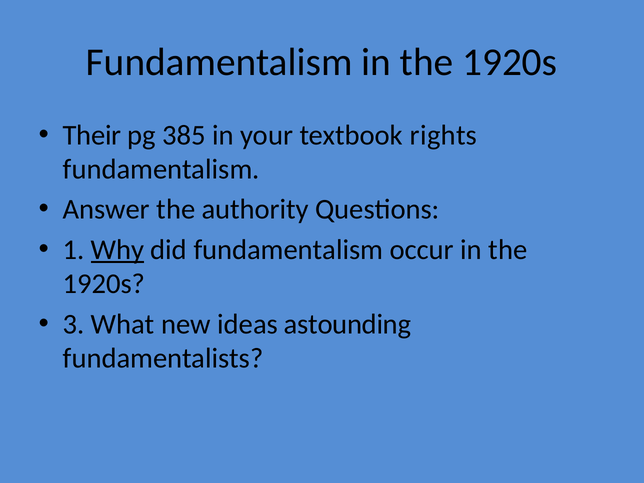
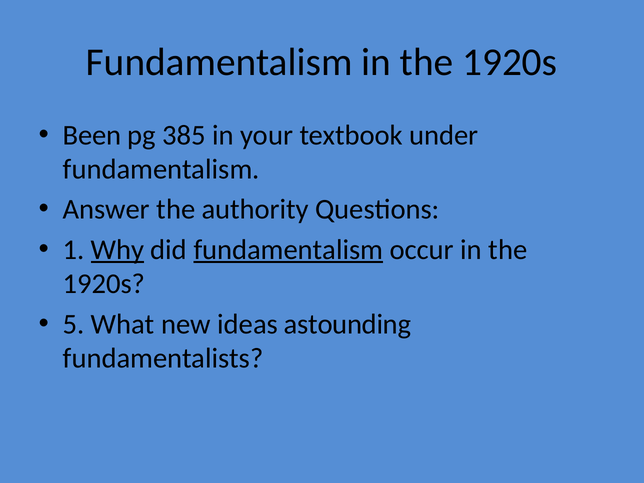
Their: Their -> Been
rights: rights -> under
fundamentalism at (288, 250) underline: none -> present
3: 3 -> 5
